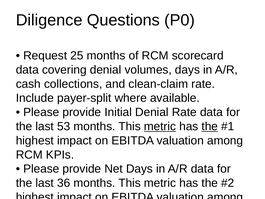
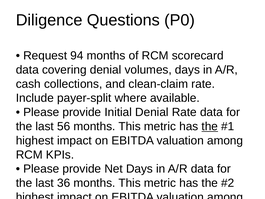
25: 25 -> 94
53: 53 -> 56
metric at (160, 126) underline: present -> none
